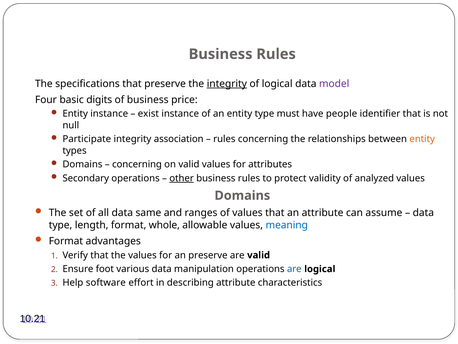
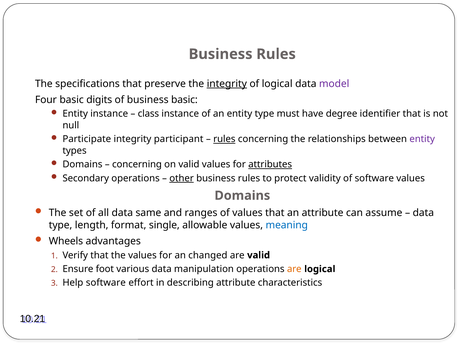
business price: price -> basic
exist: exist -> class
people: people -> degree
association: association -> participant
rules at (224, 139) underline: none -> present
entity at (422, 139) colour: orange -> purple
attributes underline: none -> present
of analyzed: analyzed -> software
whole: whole -> single
Format at (66, 241): Format -> Wheels
an preserve: preserve -> changed
are at (294, 269) colour: blue -> orange
